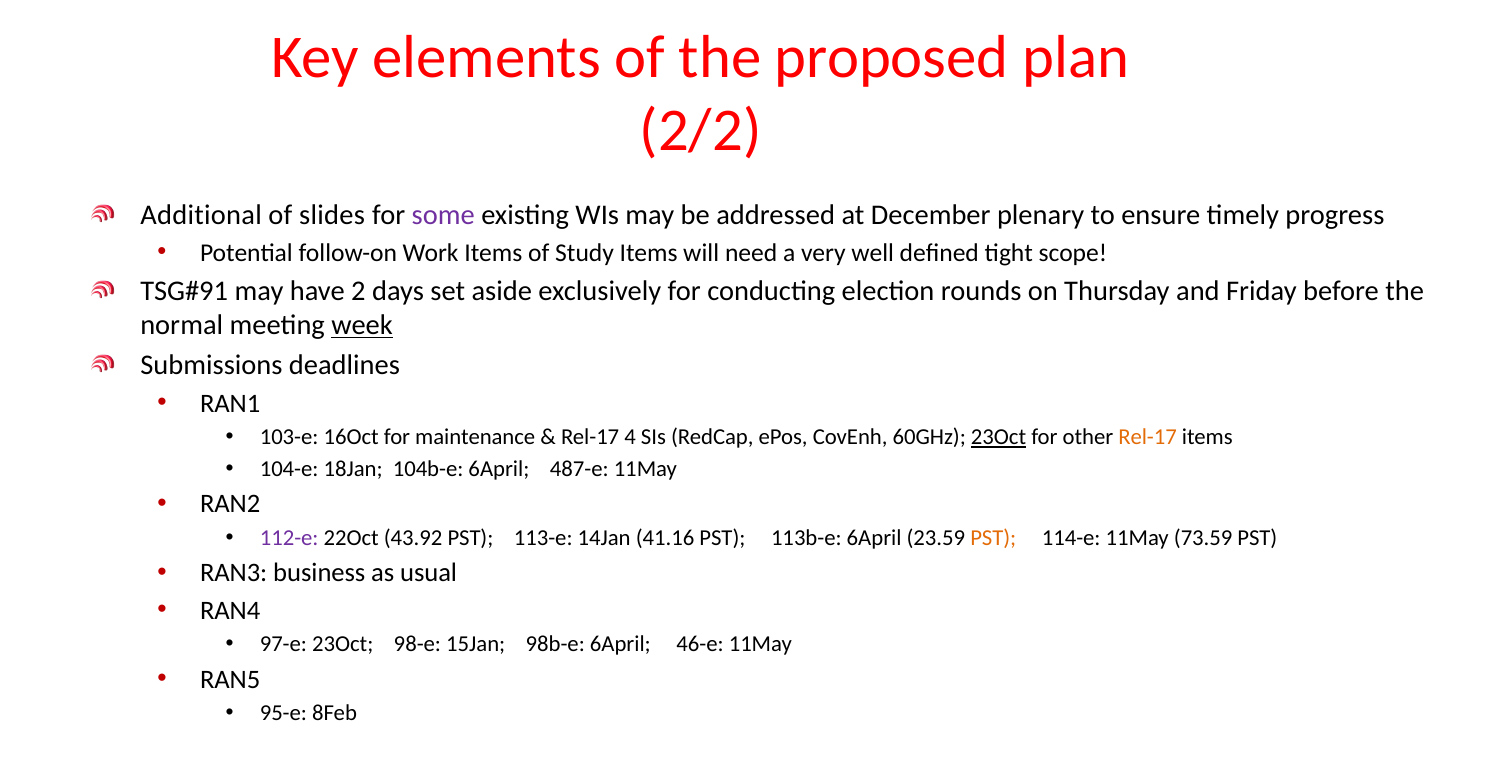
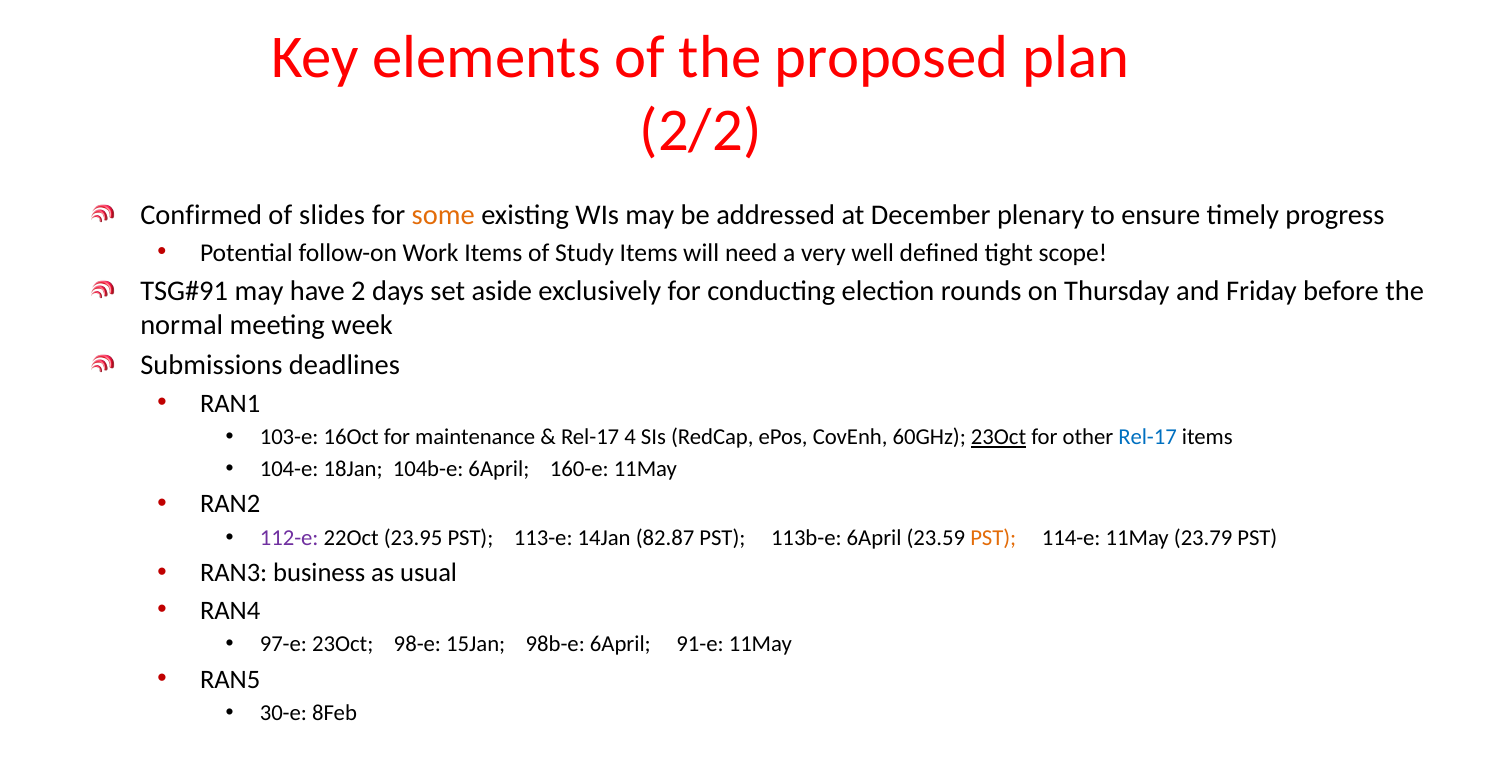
Additional: Additional -> Confirmed
some colour: purple -> orange
week underline: present -> none
Rel-17 at (1148, 437) colour: orange -> blue
487-e: 487-e -> 160-e
43.92: 43.92 -> 23.95
41.16: 41.16 -> 82.87
73.59: 73.59 -> 23.79
46-e: 46-e -> 91-e
95-e: 95-e -> 30-e
